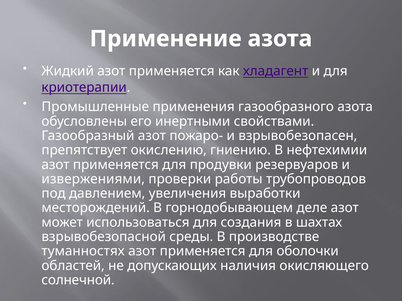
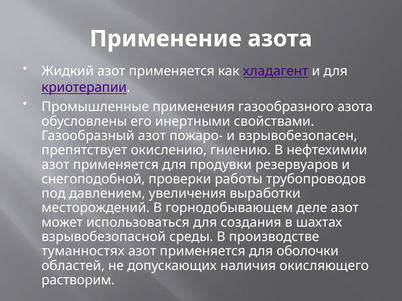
извержениями: извержениями -> снегоподобной
солнечной: солнечной -> растворим
